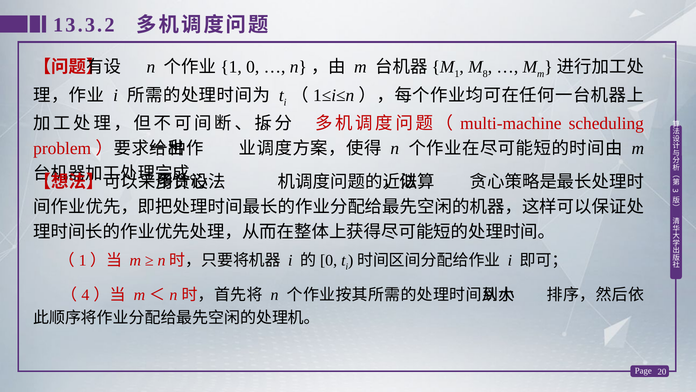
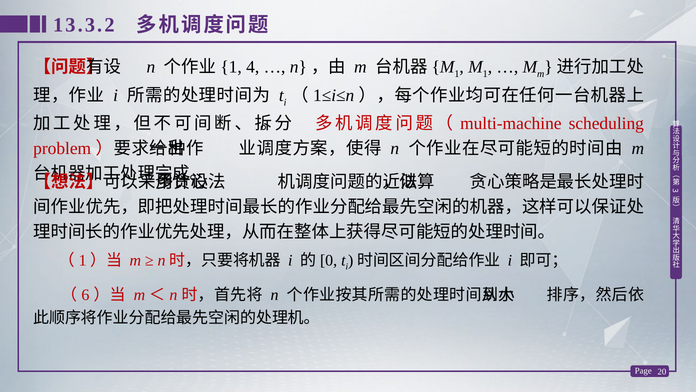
0: 0 -> 4
M 8: 8 -> 1
4: 4 -> 6
